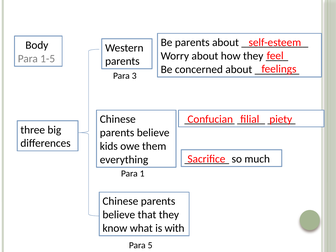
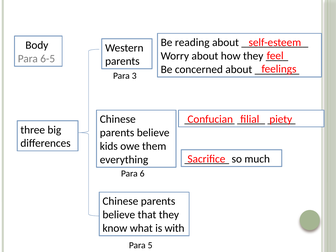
Be parents: parents -> reading
1-5: 1-5 -> 6-5
1: 1 -> 6
